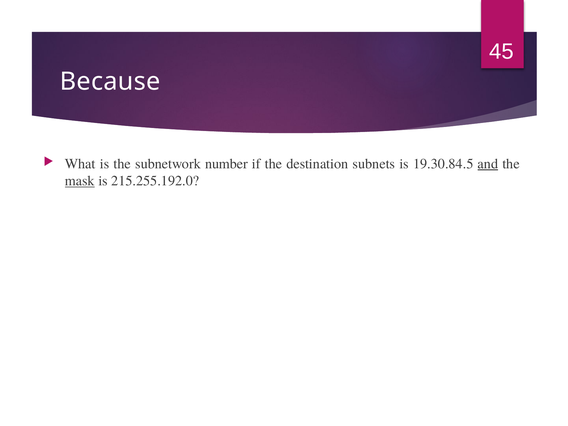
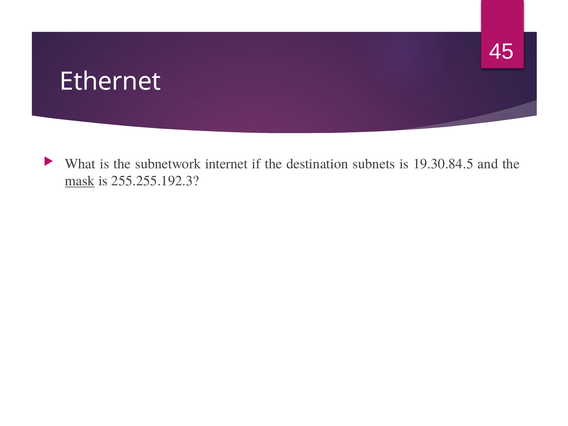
Because: Because -> Ethernet
number: number -> internet
and underline: present -> none
215.255.192.0: 215.255.192.0 -> 255.255.192.3
